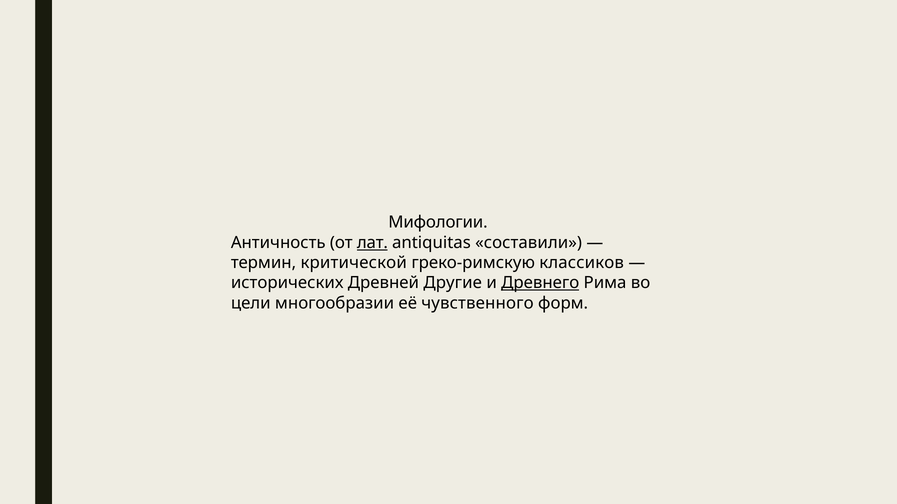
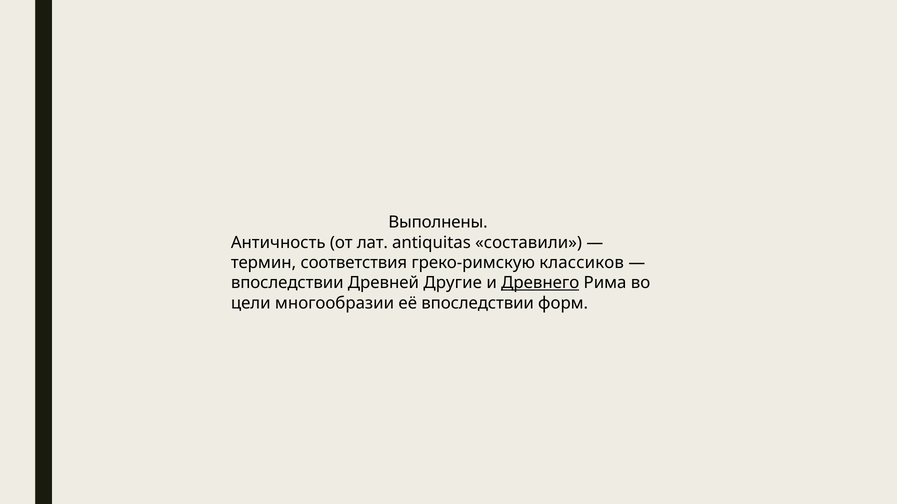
Мифологии: Мифологии -> Выполнены
лат underline: present -> none
критической: критической -> соответствия
исторических at (287, 283): исторических -> впоследствии
её чувственного: чувственного -> впоследствии
